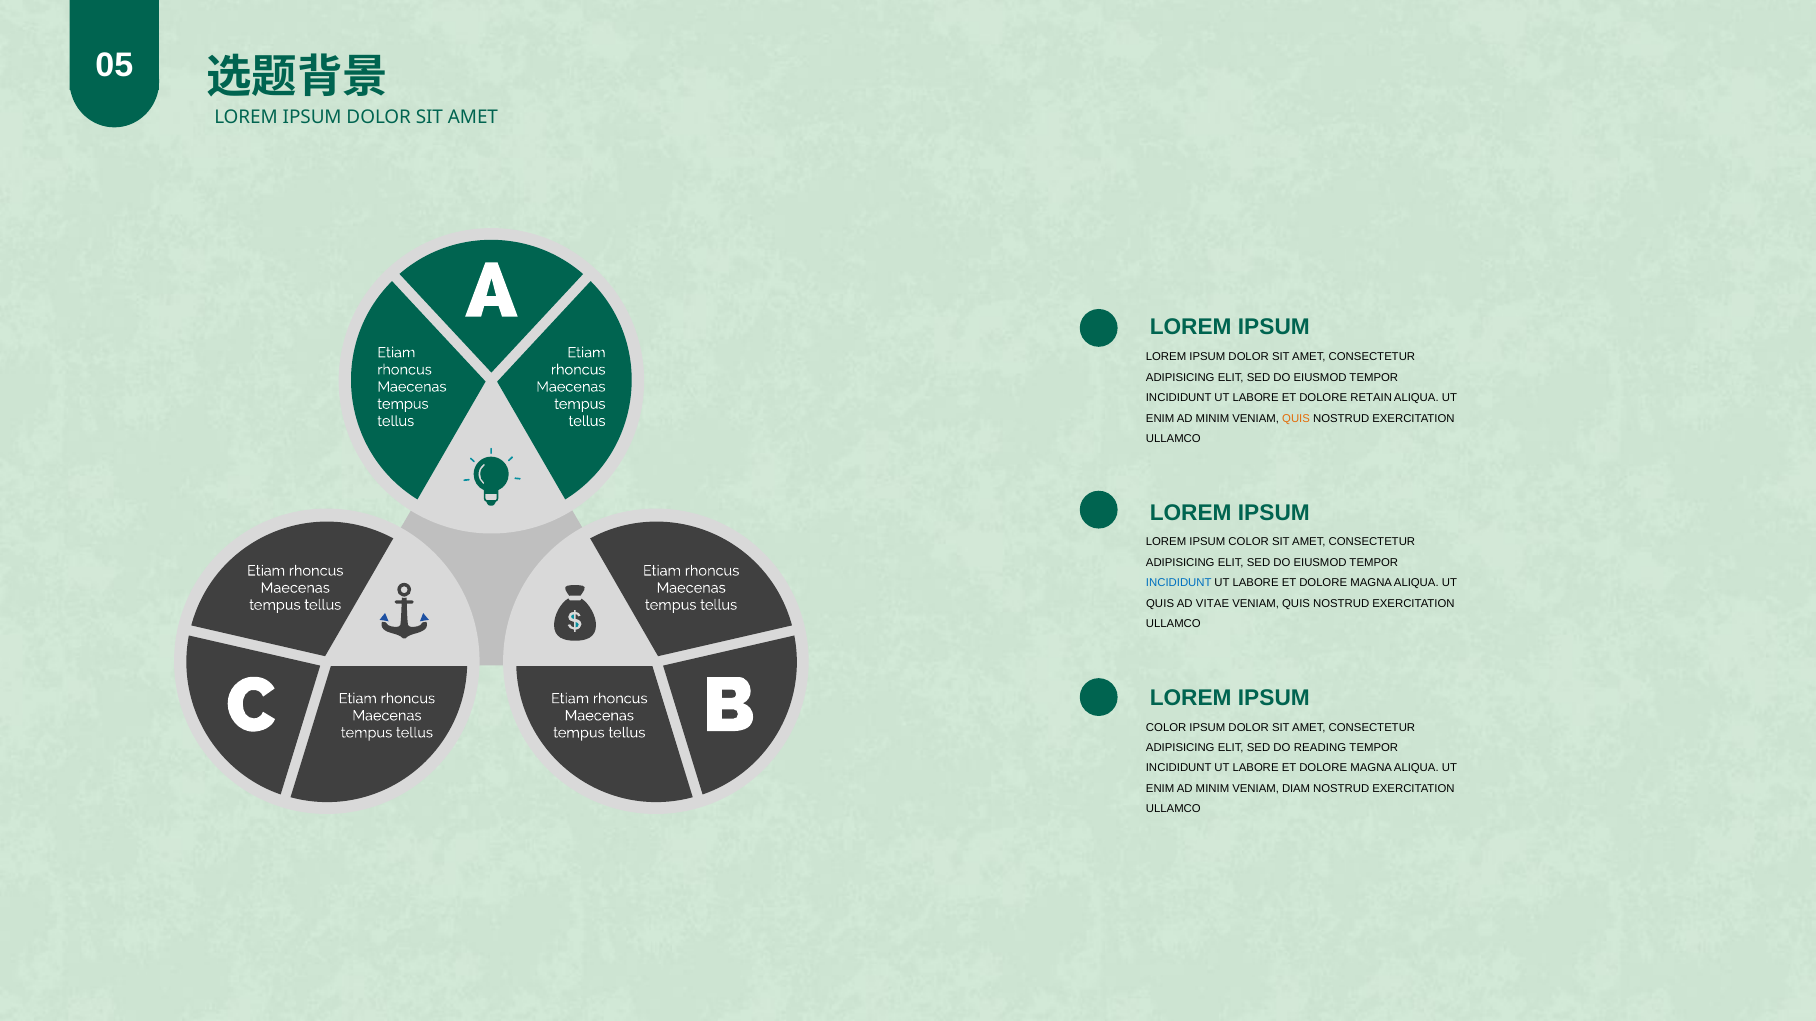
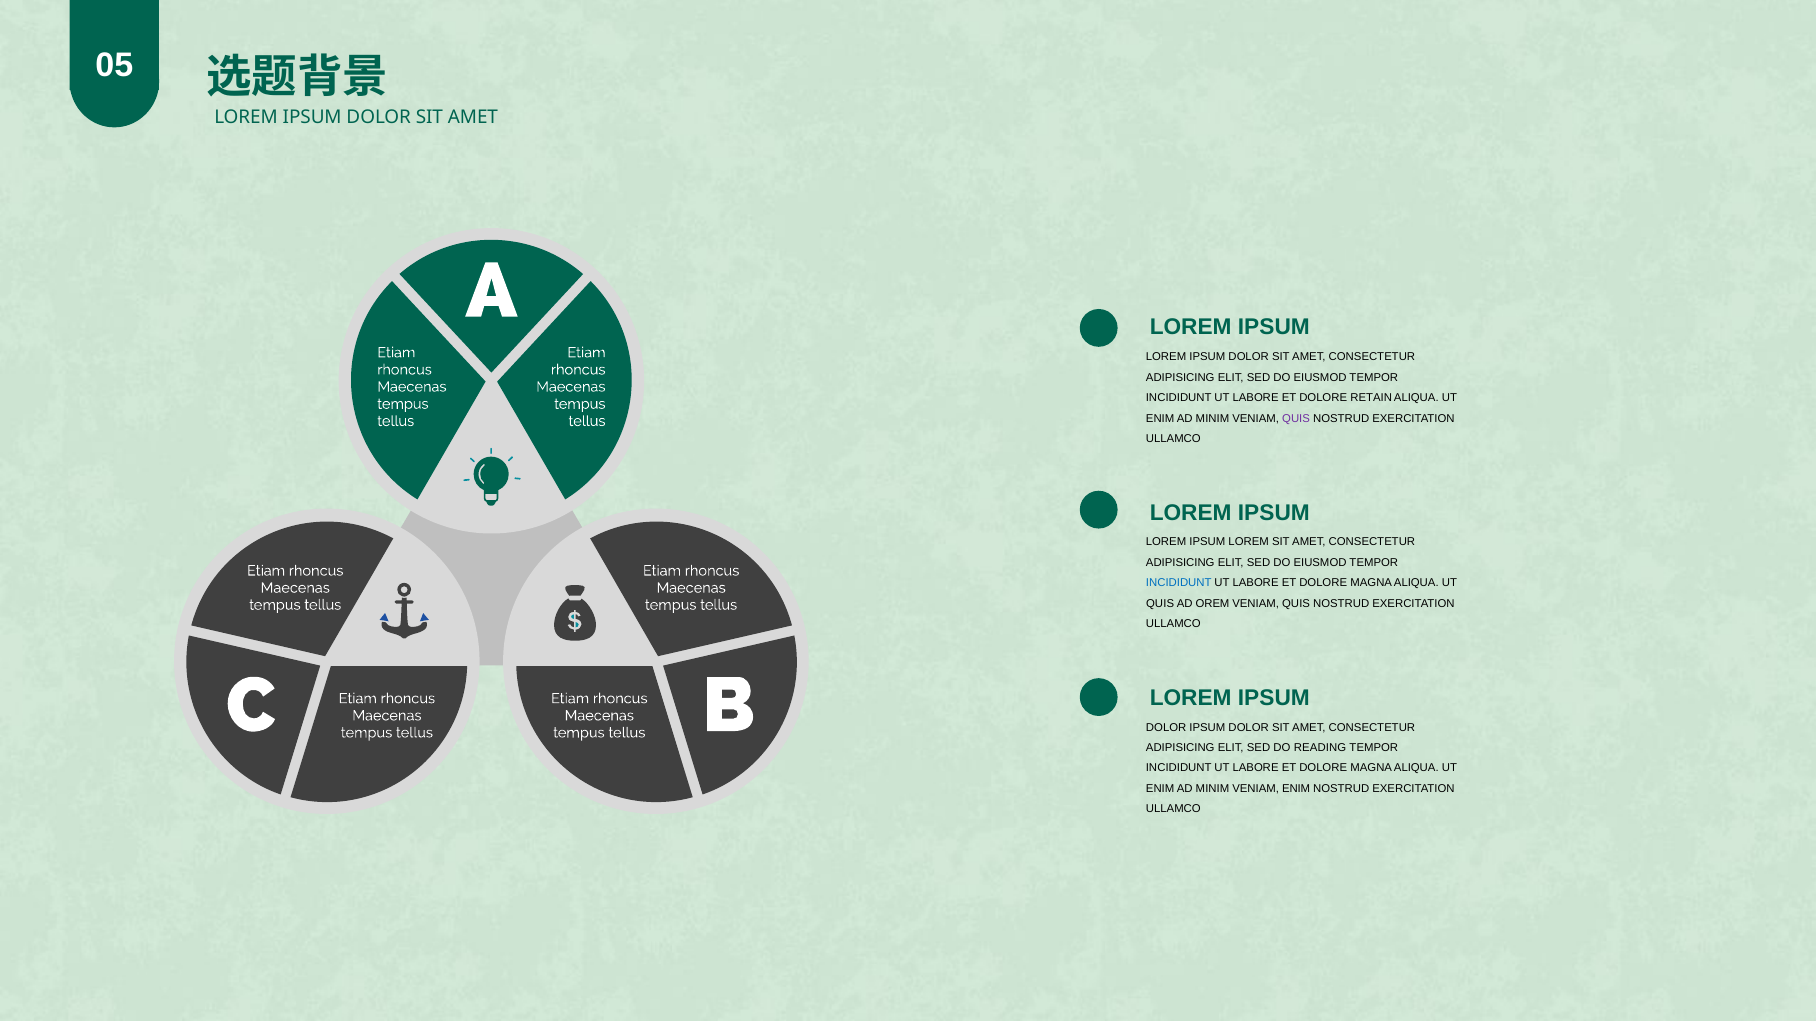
QUIS at (1296, 419) colour: orange -> purple
COLOR at (1249, 542): COLOR -> LOREM
VITAE: VITAE -> OREM
COLOR at (1166, 728): COLOR -> DOLOR
VENIAM DIAM: DIAM -> ENIM
